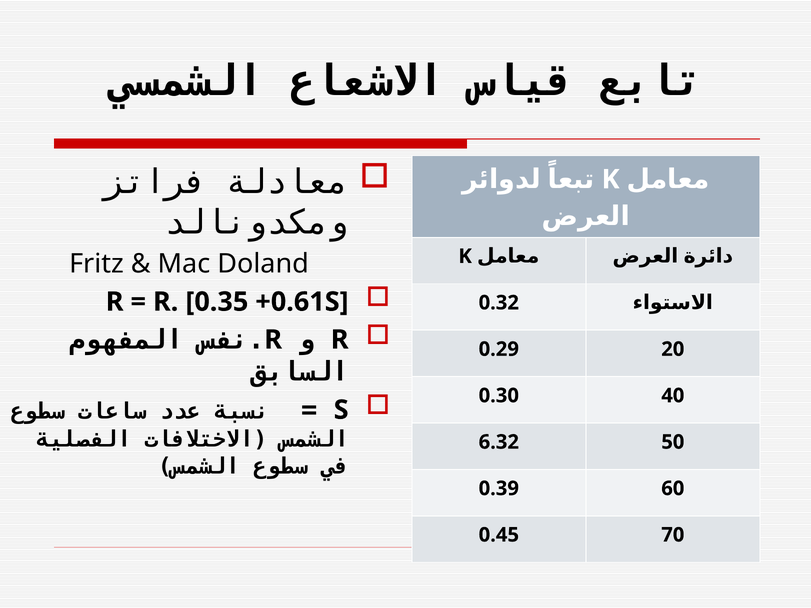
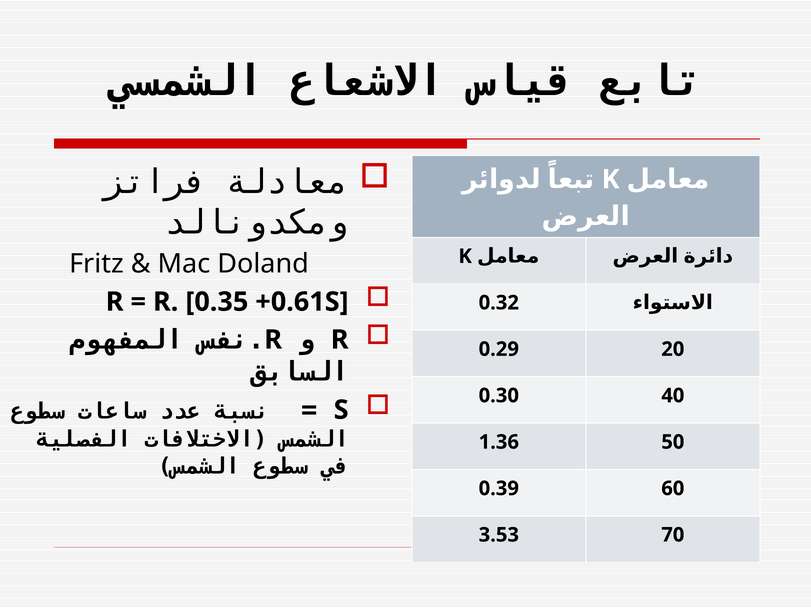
6.32: 6.32 -> 1.36
0.45: 0.45 -> 3.53
